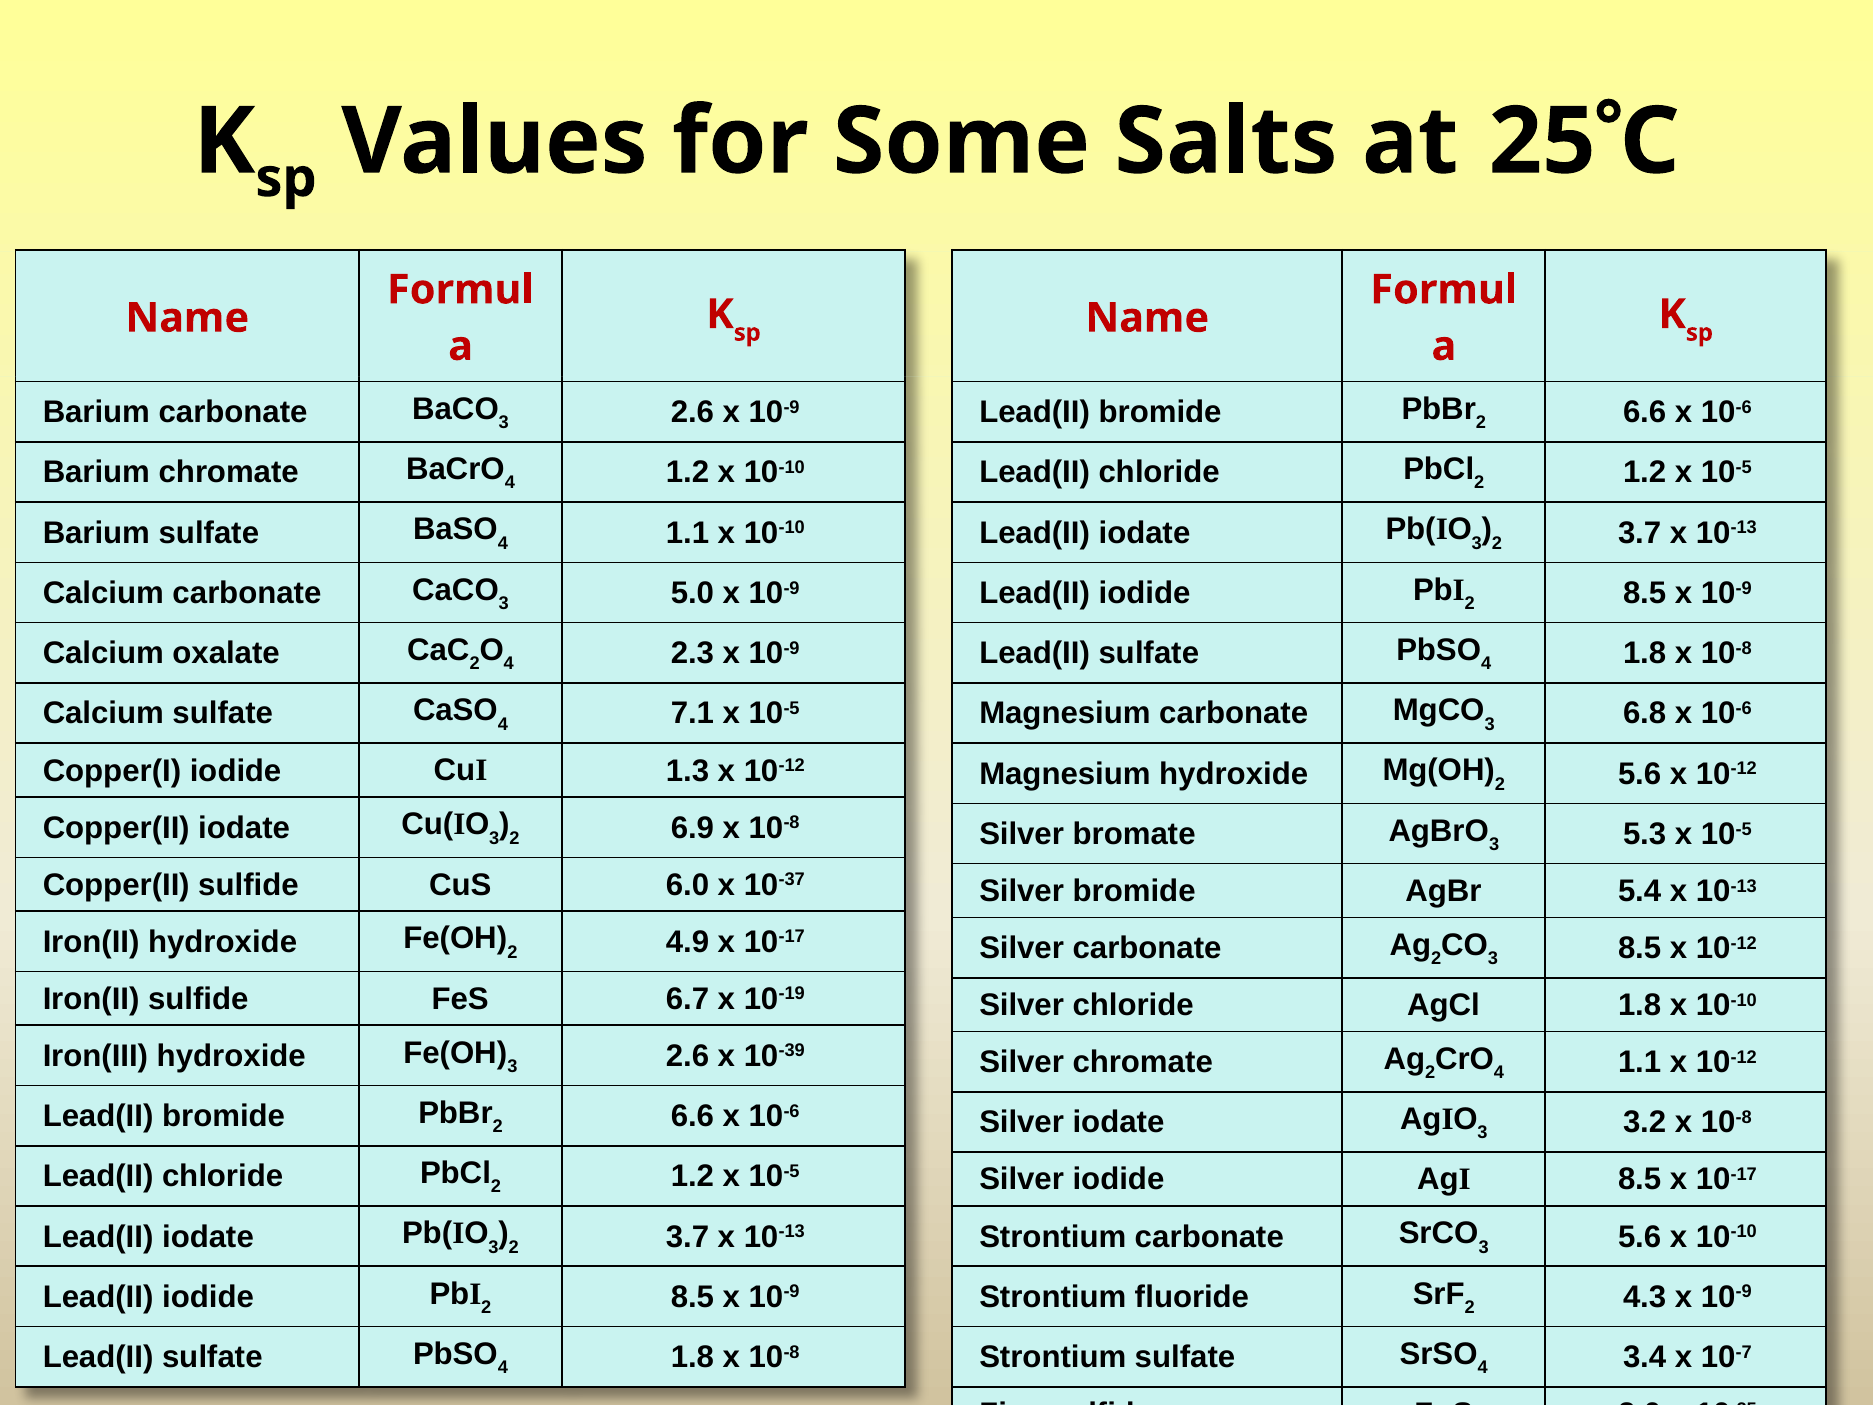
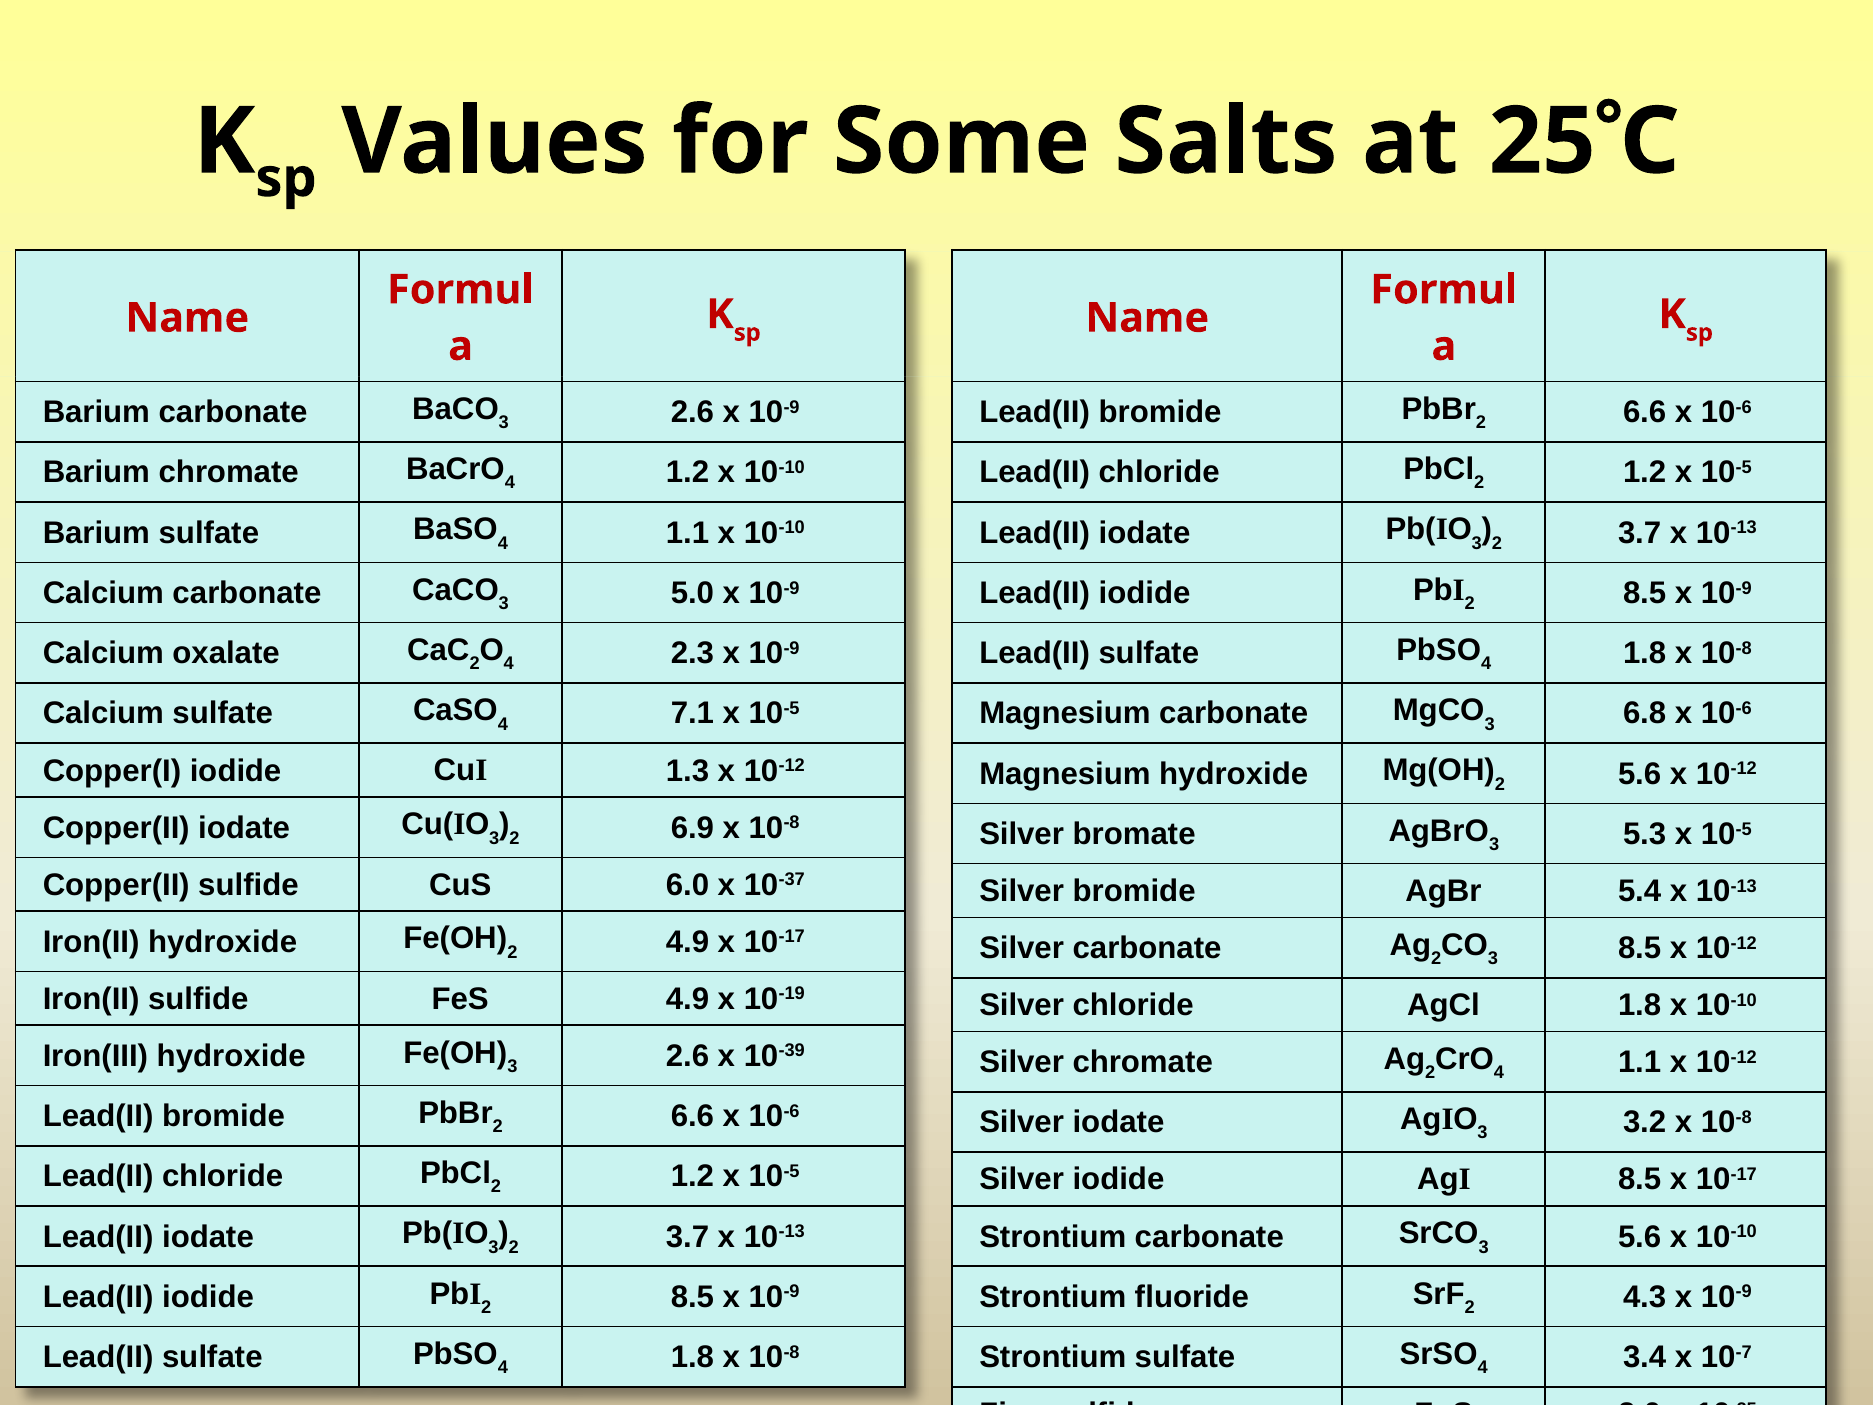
FeS 6.7: 6.7 -> 4.9
